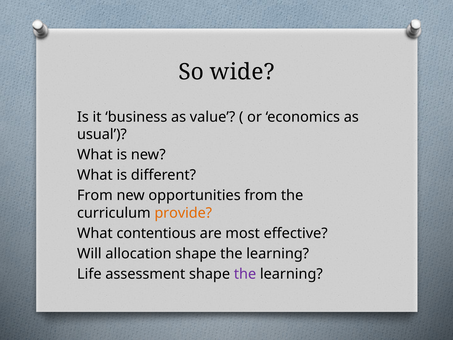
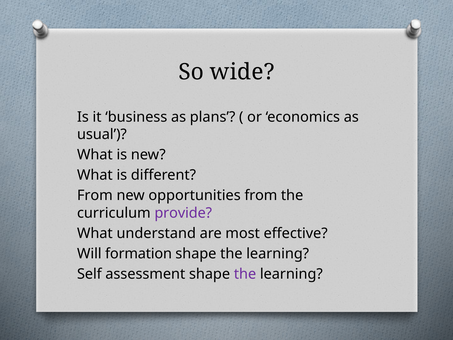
value: value -> plans
provide colour: orange -> purple
contentious: contentious -> understand
allocation: allocation -> formation
Life: Life -> Self
